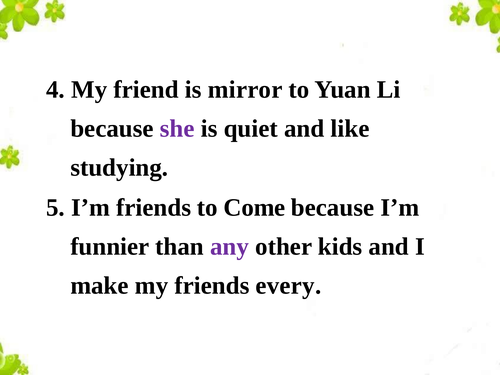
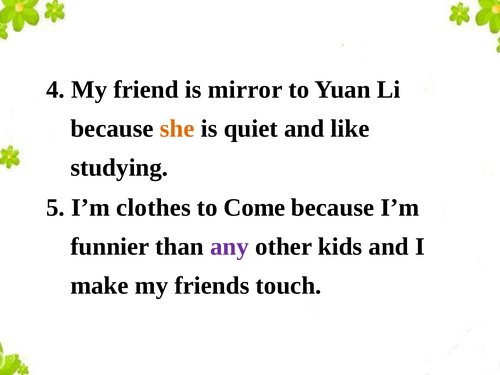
she colour: purple -> orange
I’m friends: friends -> clothes
every: every -> touch
